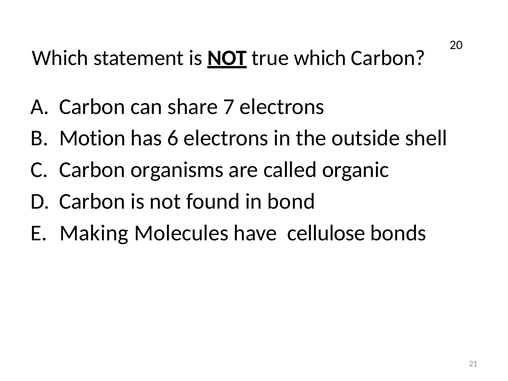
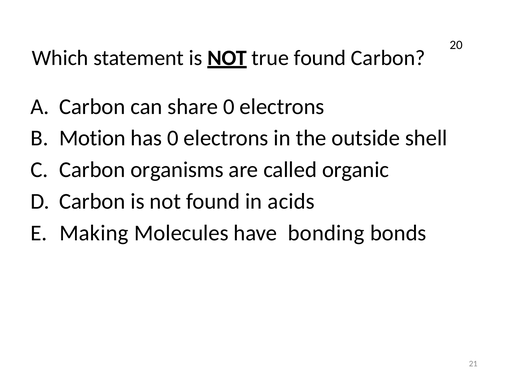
true which: which -> found
share 7: 7 -> 0
has 6: 6 -> 0
bond: bond -> acids
cellulose: cellulose -> bonding
